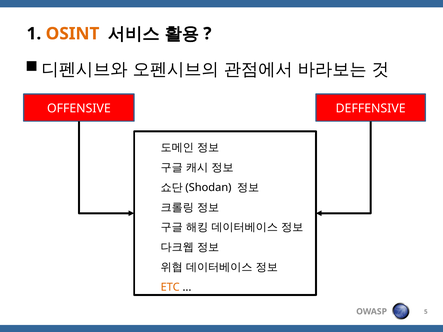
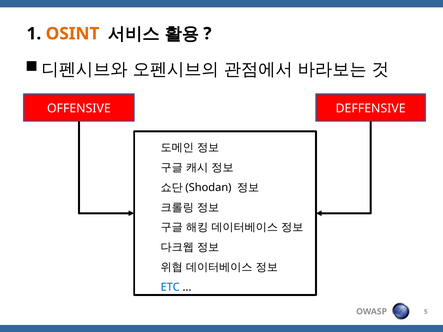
ETC colour: orange -> blue
